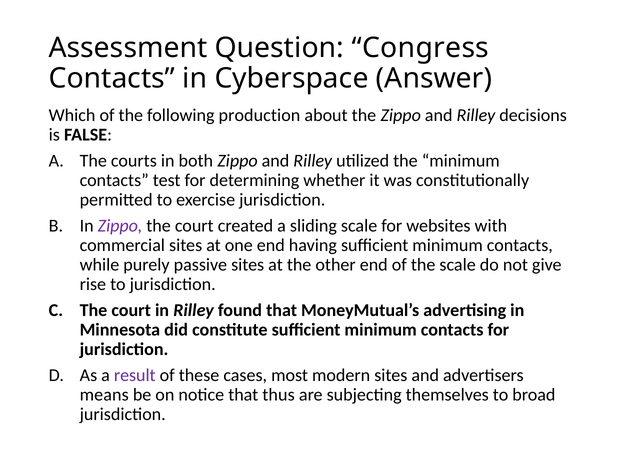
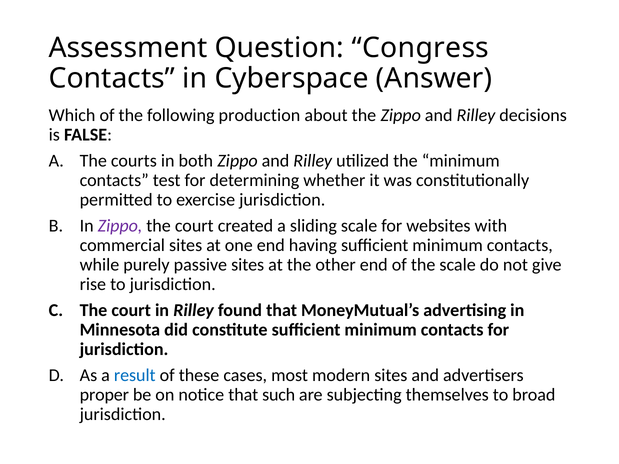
result colour: purple -> blue
means: means -> proper
thus: thus -> such
